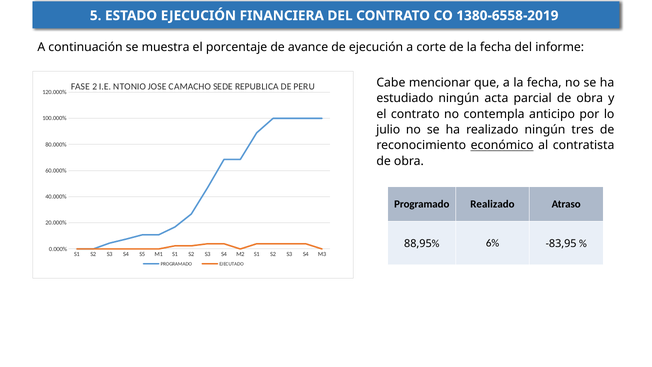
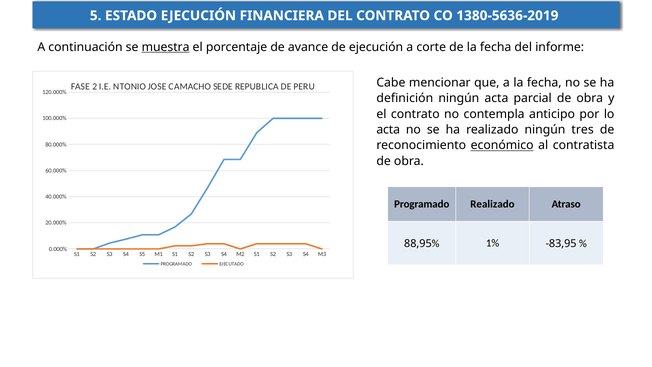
1380-6558-2019: 1380-6558-2019 -> 1380-5636-2019
muestra underline: none -> present
estudiado: estudiado -> definición
julio at (388, 130): julio -> acta
6%: 6% -> 1%
